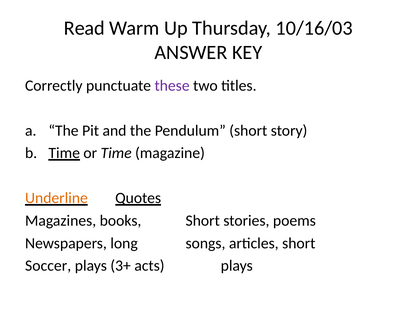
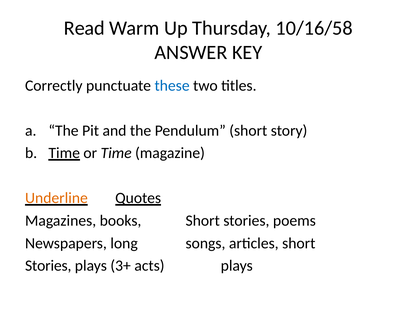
10/16/03: 10/16/03 -> 10/16/58
these colour: purple -> blue
Soccer at (48, 265): Soccer -> Stories
